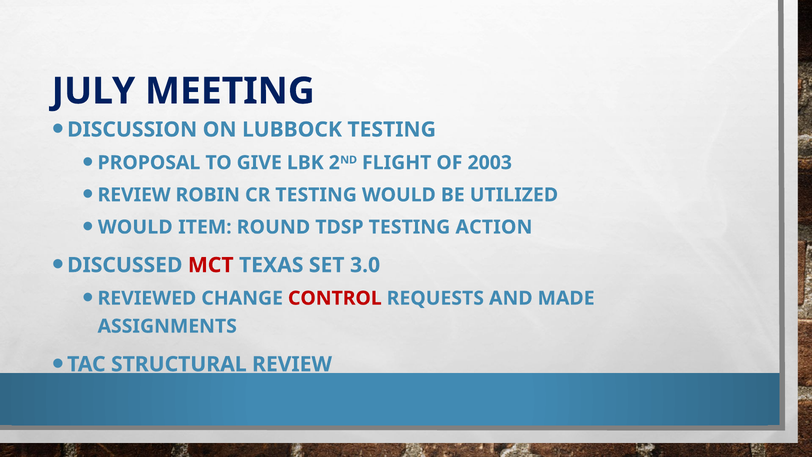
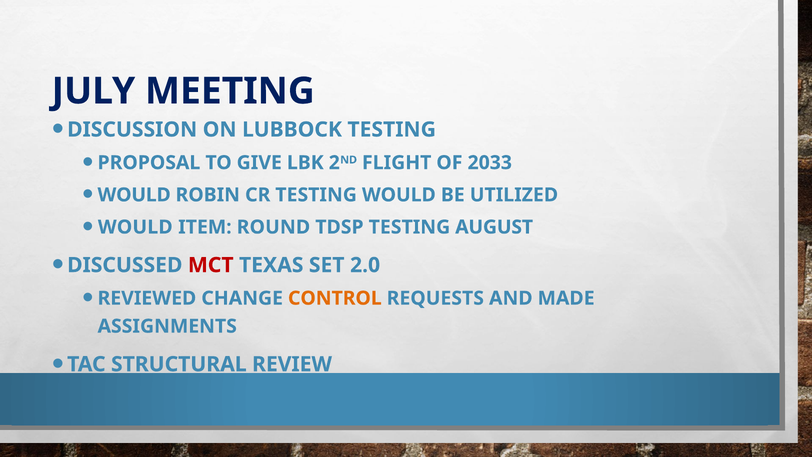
2003: 2003 -> 2033
REVIEW at (134, 195): REVIEW -> WOULD
ACTION: ACTION -> AUGUST
3.0: 3.0 -> 2.0
CONTROL colour: red -> orange
